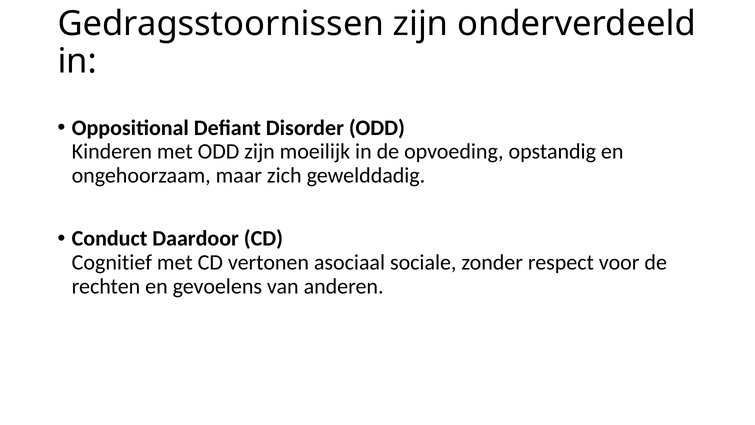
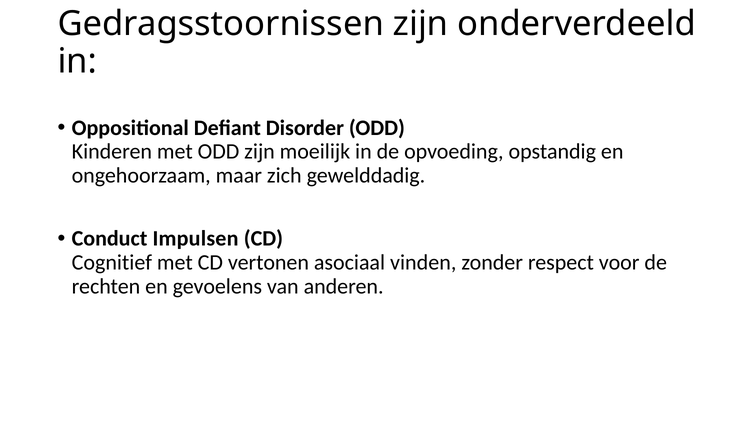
Daardoor: Daardoor -> Impulsen
sociale: sociale -> vinden
